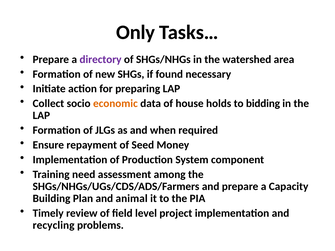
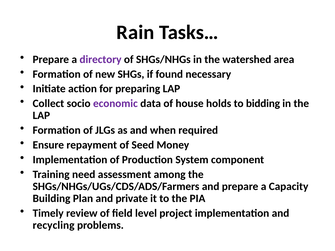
Only: Only -> Rain
economic colour: orange -> purple
animal: animal -> private
